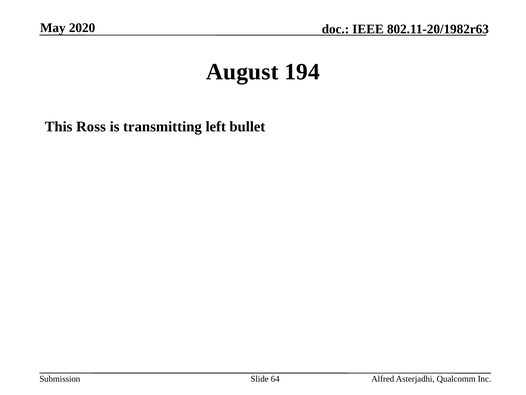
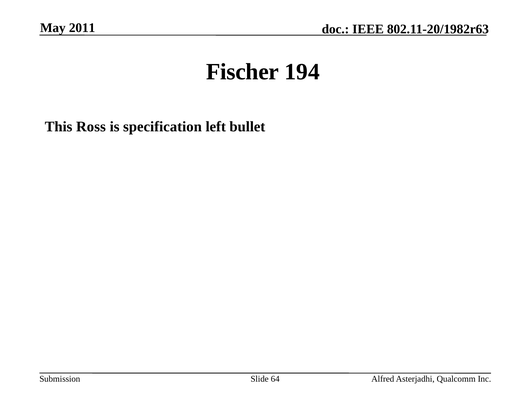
2020: 2020 -> 2011
August: August -> Fischer
transmitting: transmitting -> specification
